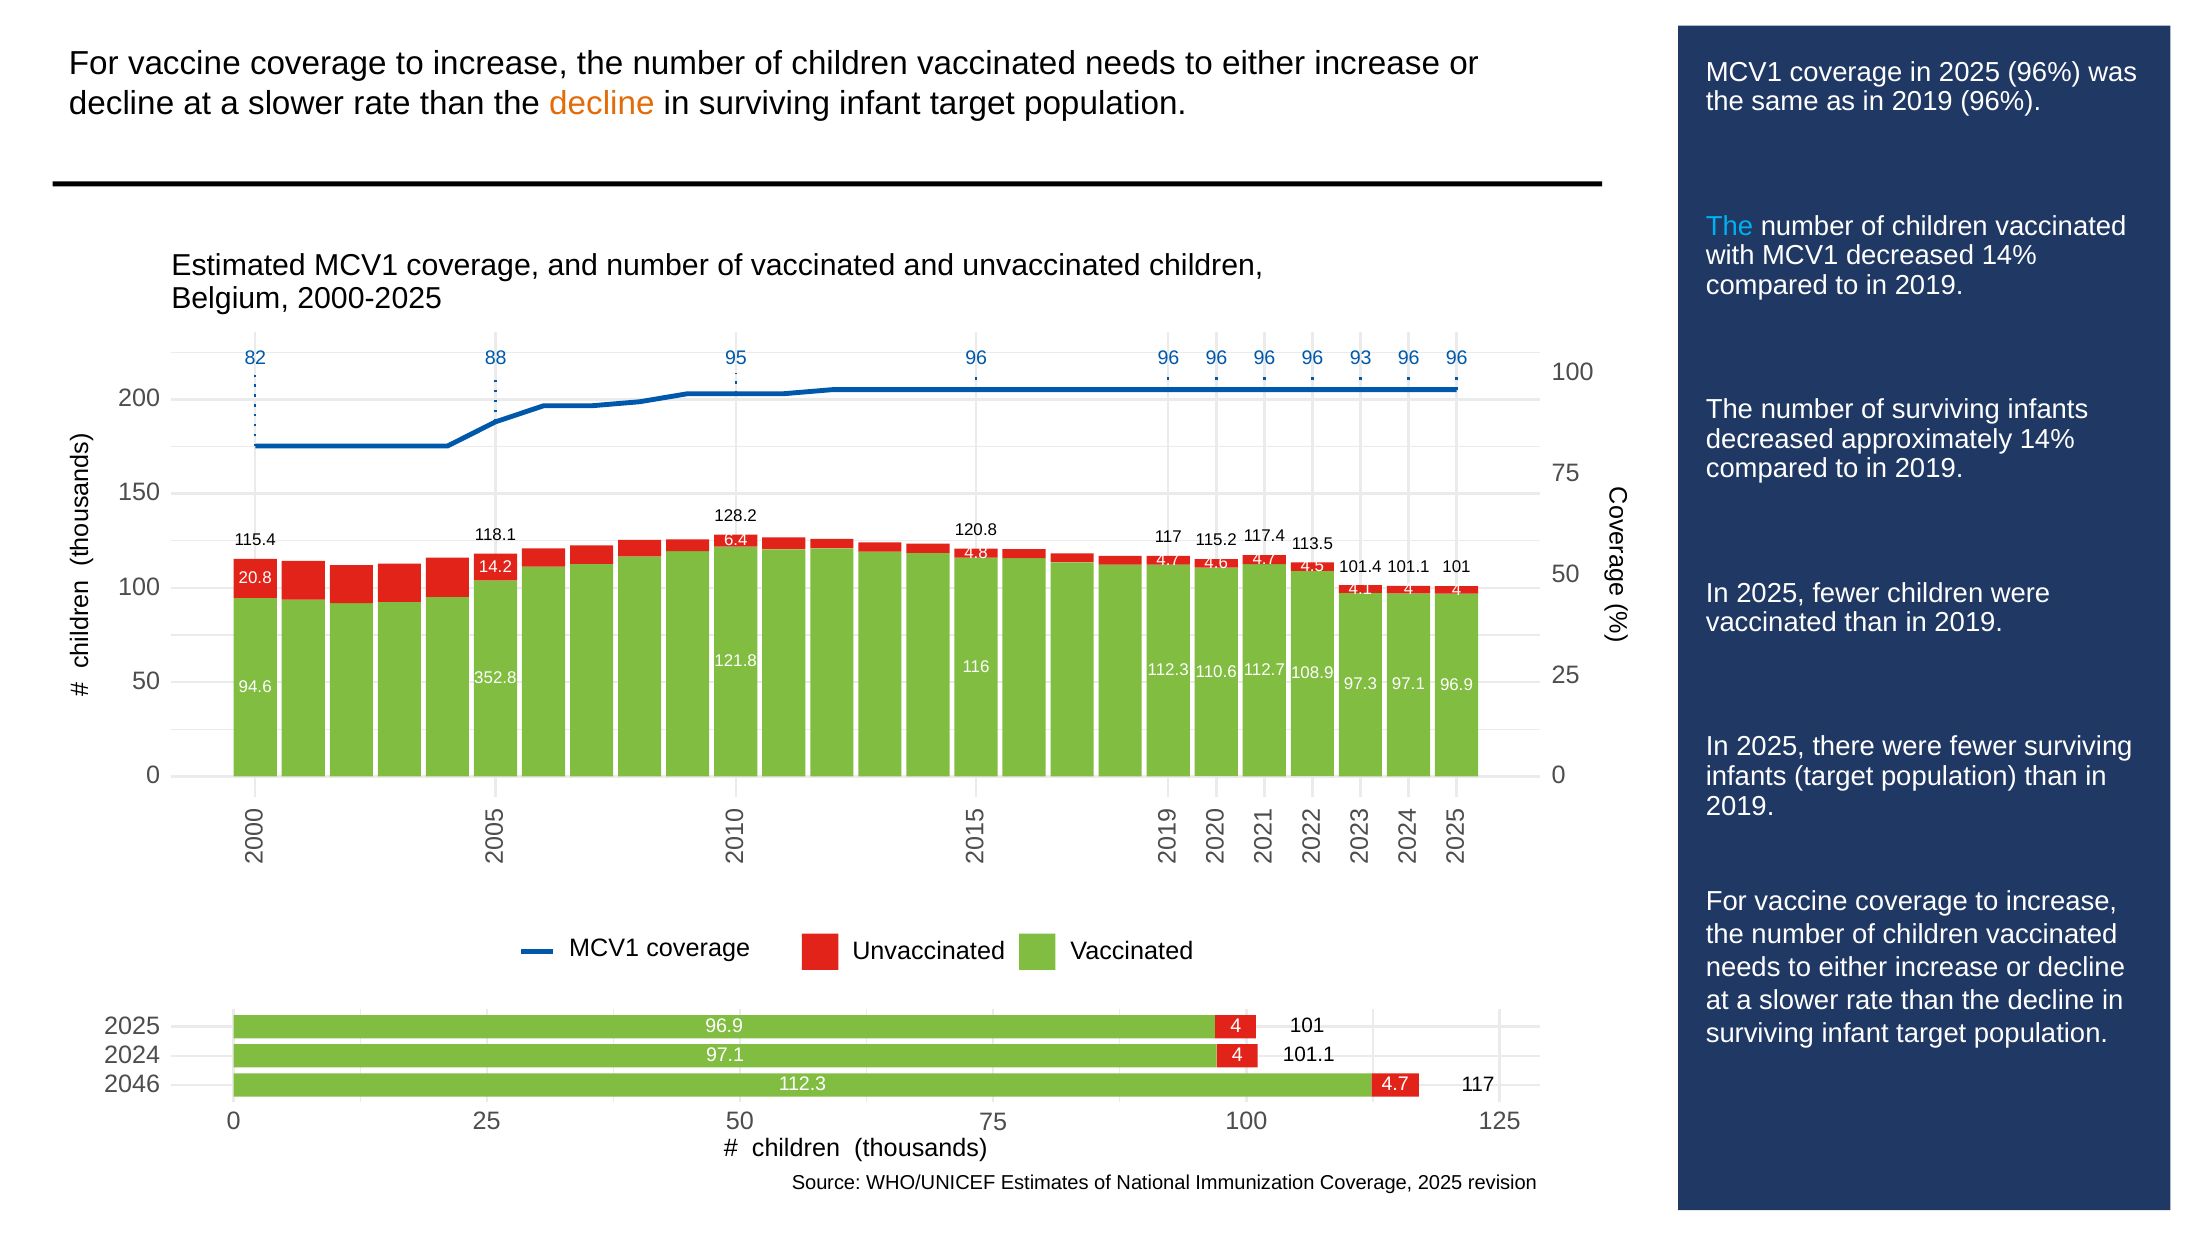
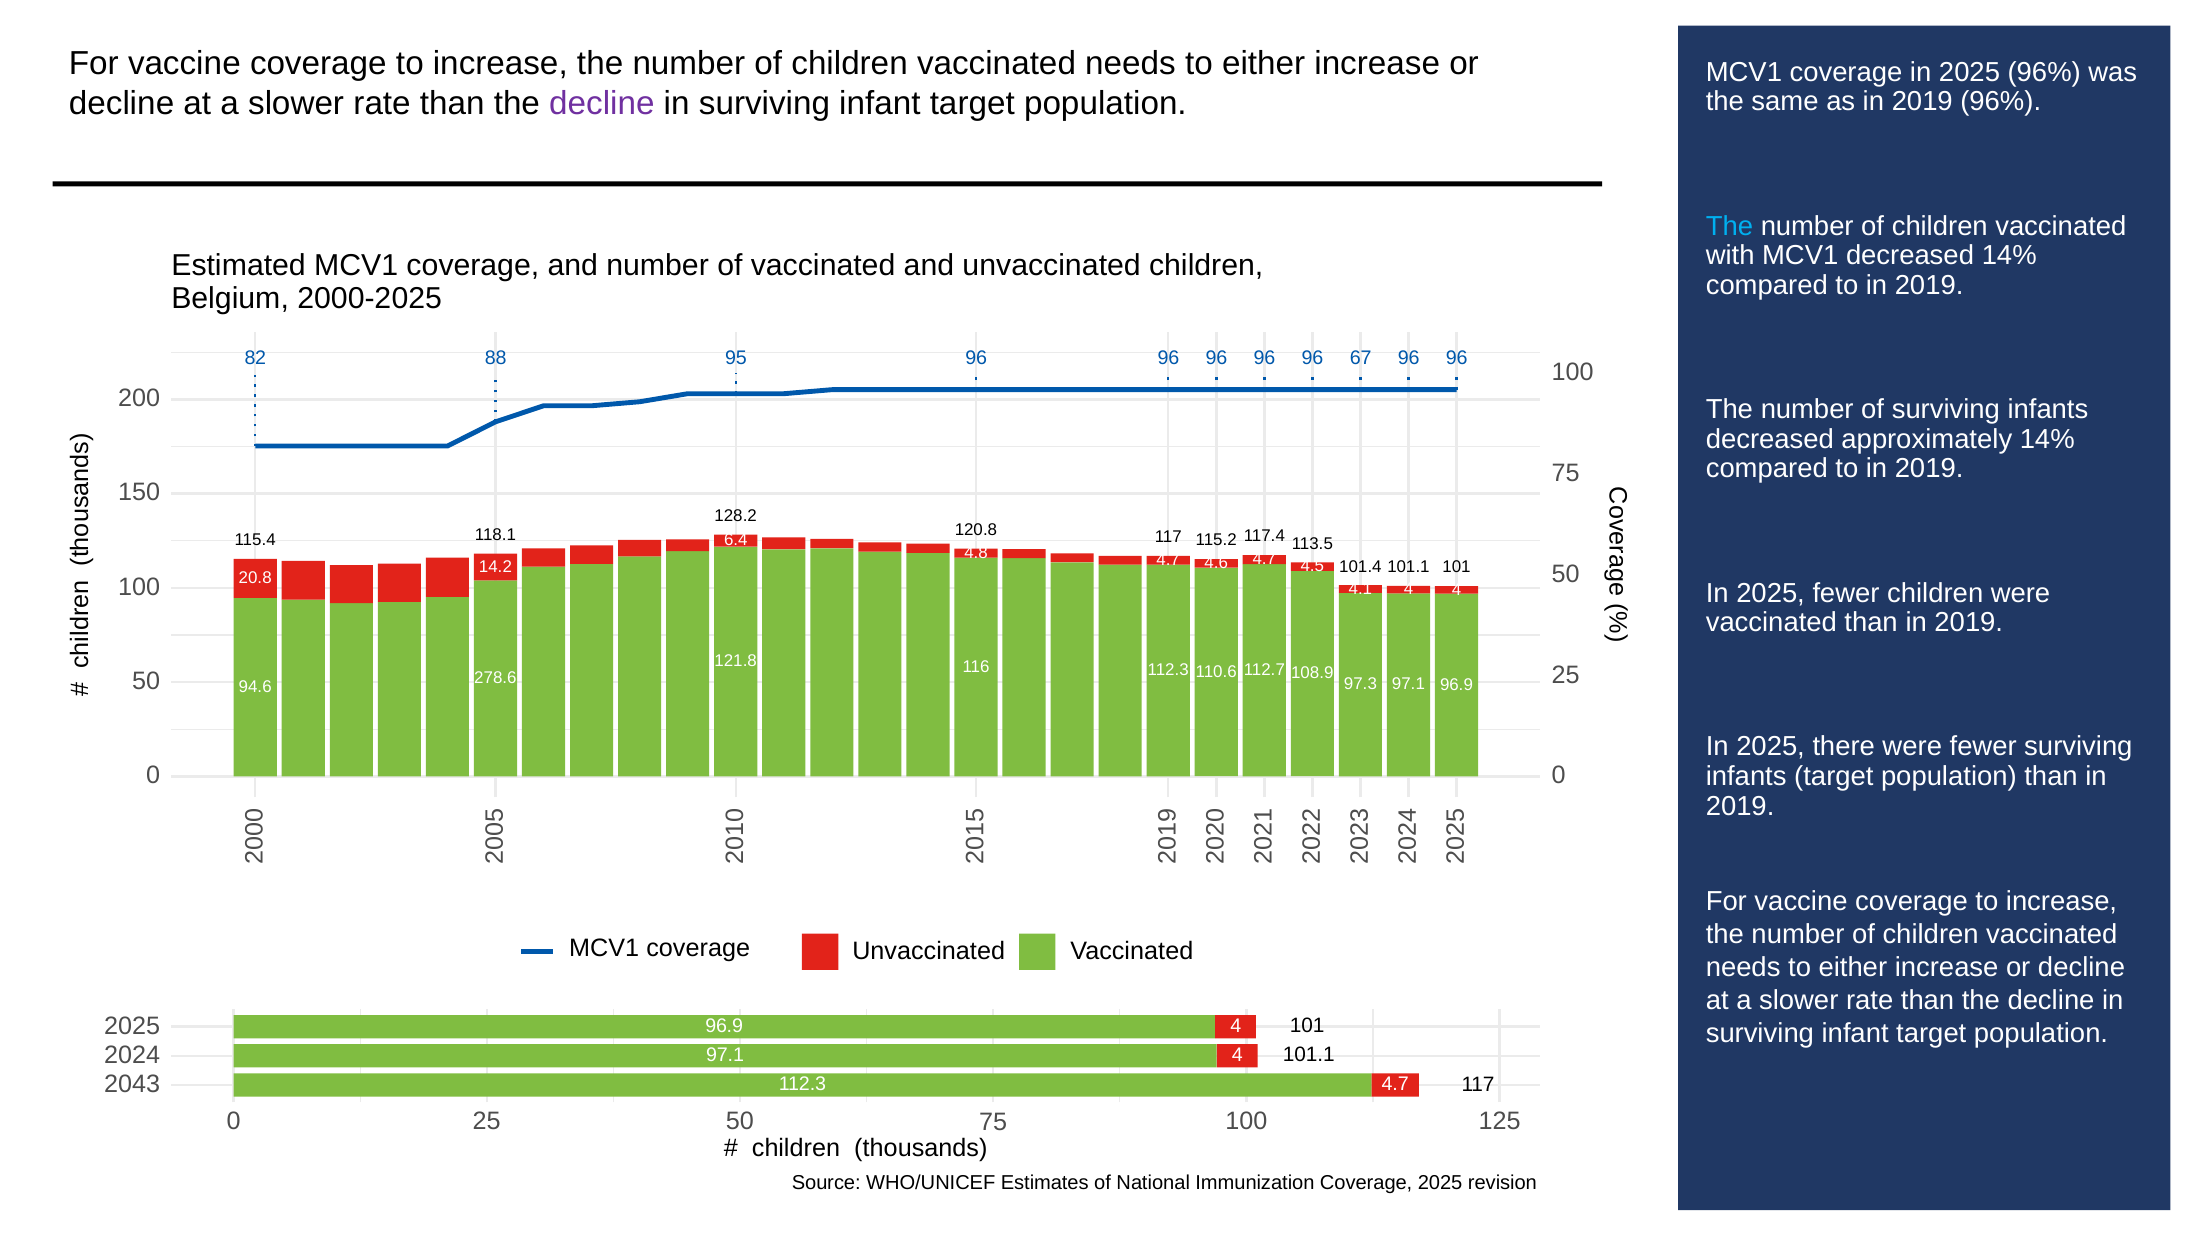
decline at (602, 103) colour: orange -> purple
93: 93 -> 67
352.8: 352.8 -> 278.6
2046: 2046 -> 2043
